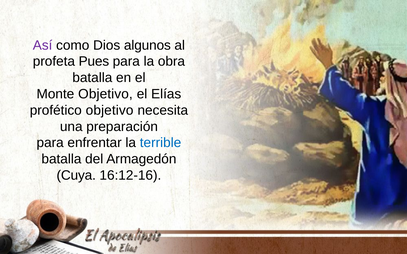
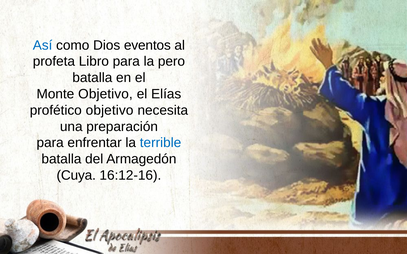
Así colour: purple -> blue
algunos: algunos -> eventos
Pues: Pues -> Libro
obra: obra -> pero
